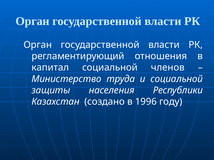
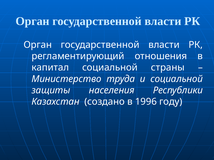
членов: членов -> страны
